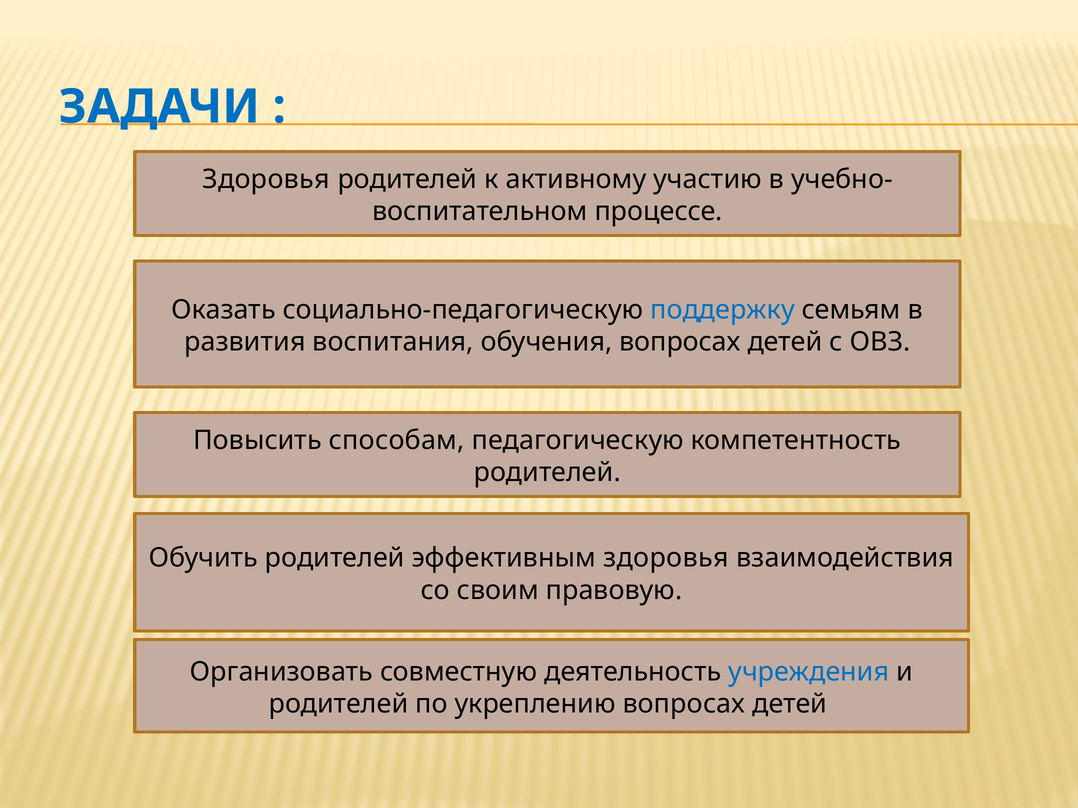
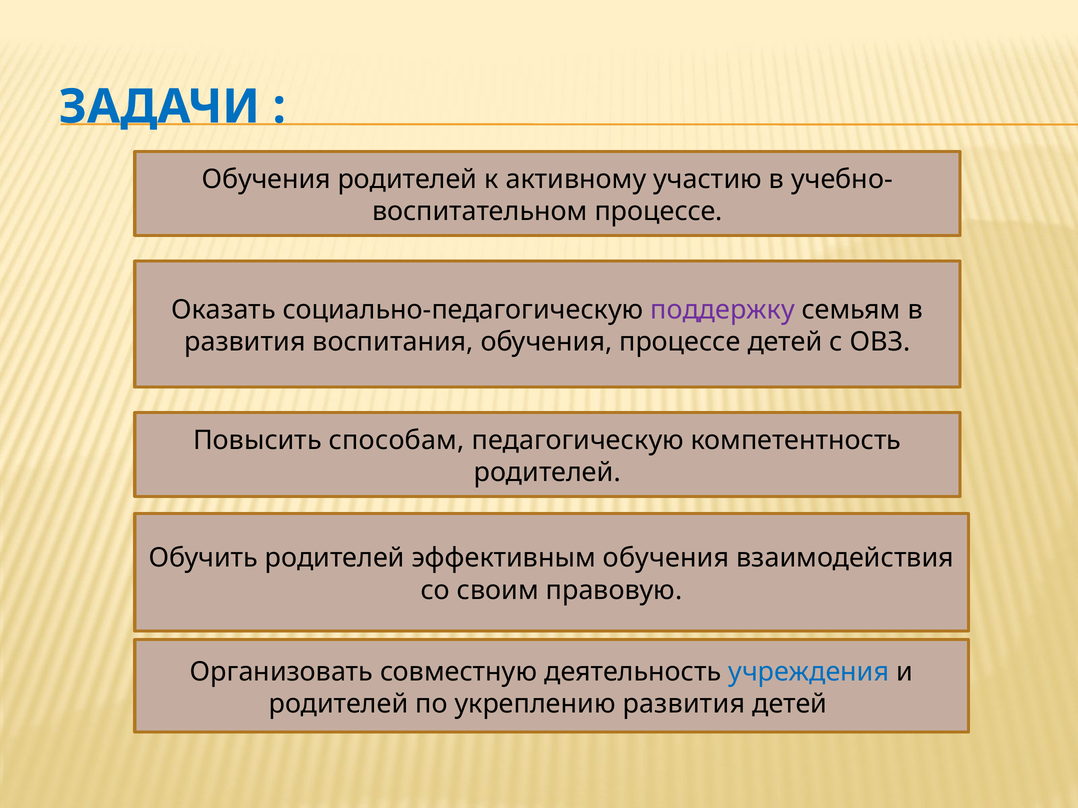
Здоровья at (266, 179): Здоровья -> Обучения
поддержку colour: blue -> purple
обучения вопросах: вопросах -> процессе
эффективным здоровья: здоровья -> обучения
укреплению вопросах: вопросах -> развития
